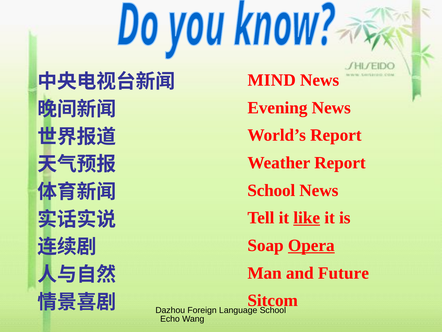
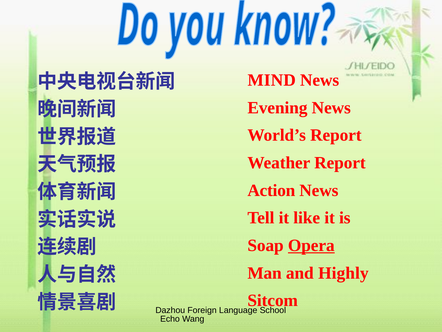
School at (271, 190): School -> Action
like underline: present -> none
Future: Future -> Highly
